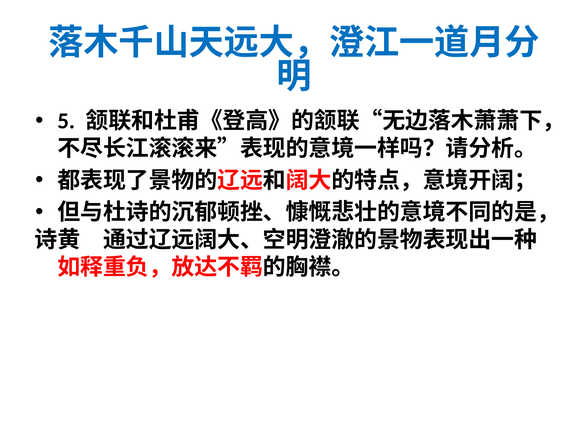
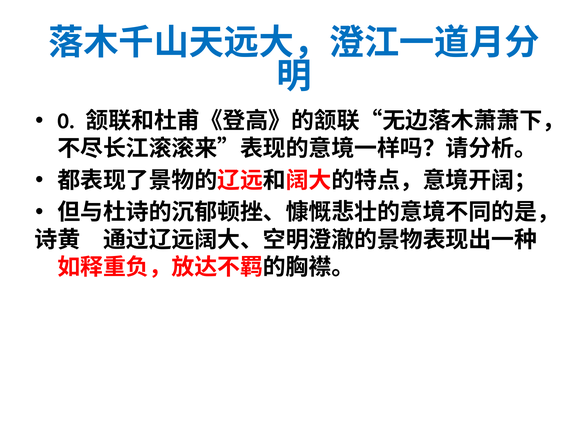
5: 5 -> 0
